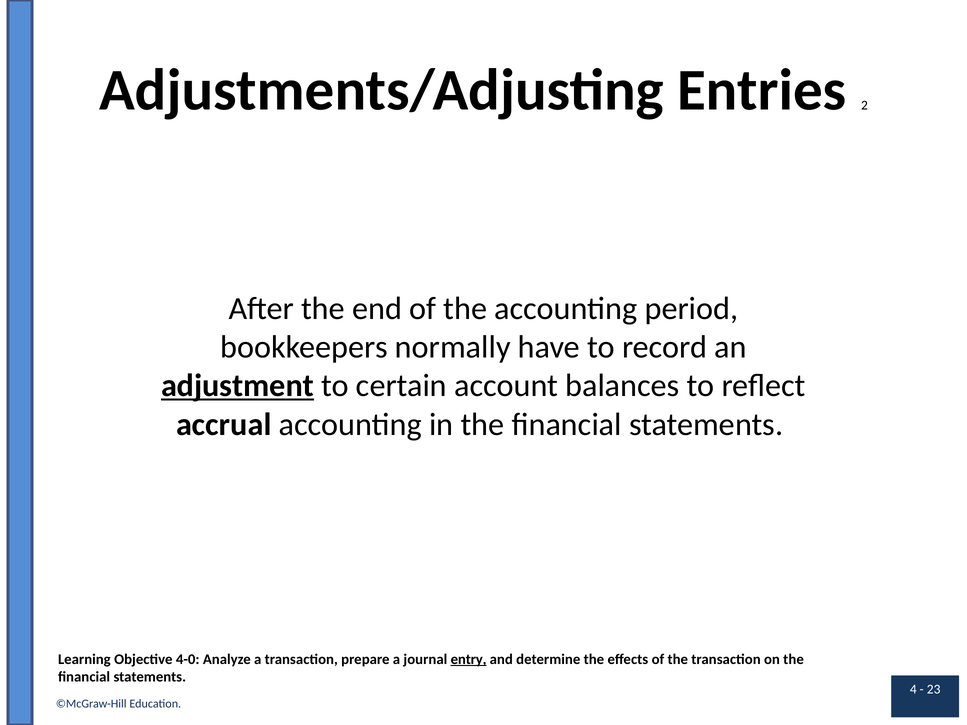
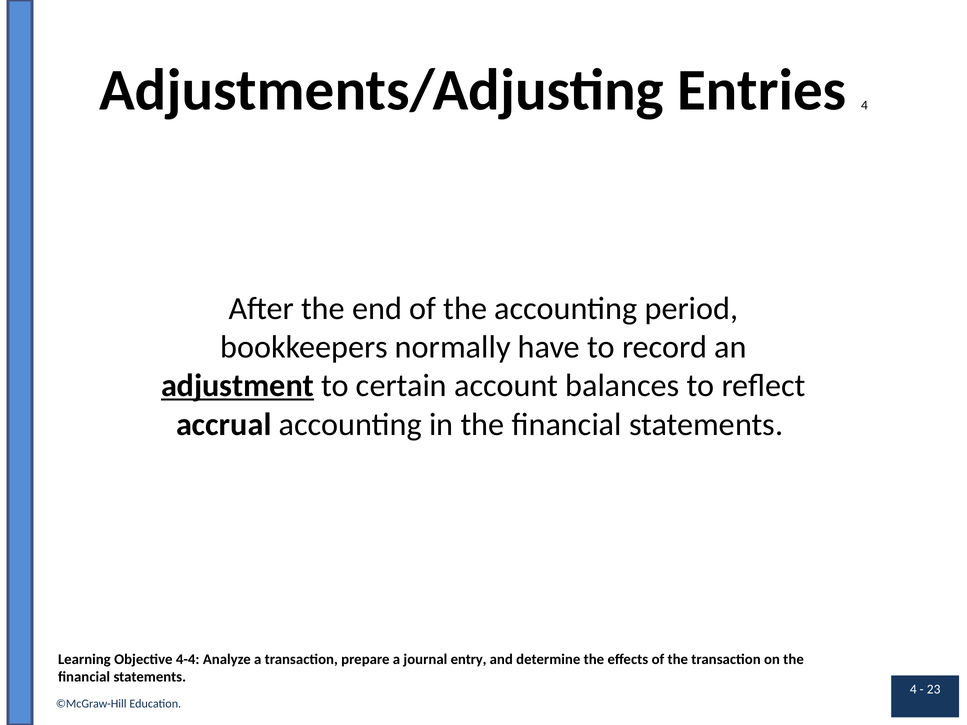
Entries 2: 2 -> 4
4-0: 4-0 -> 4-4
entry underline: present -> none
